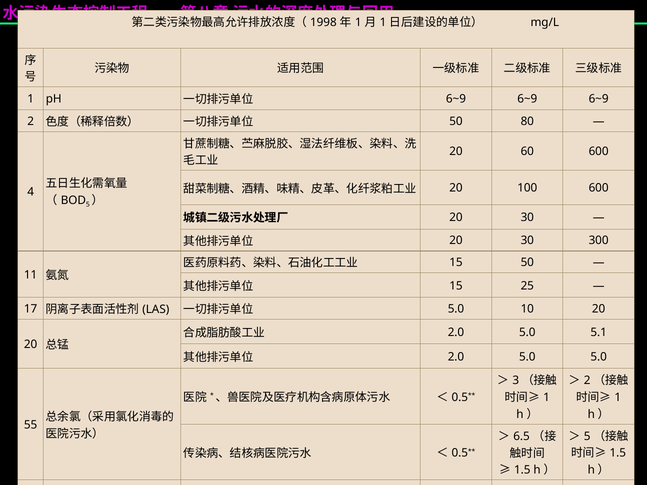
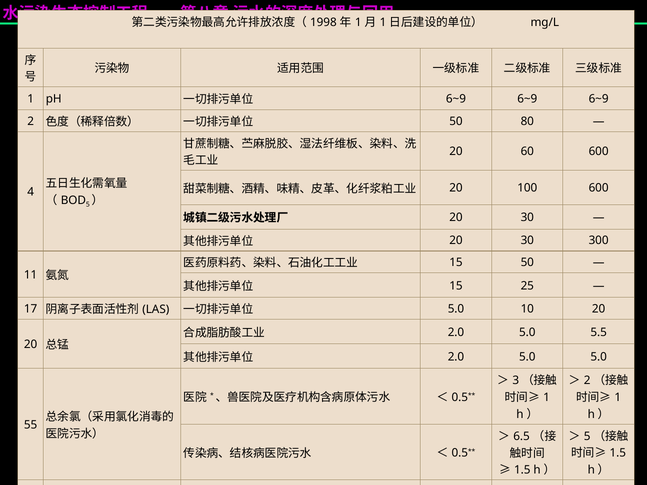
5.1: 5.1 -> 5.5
